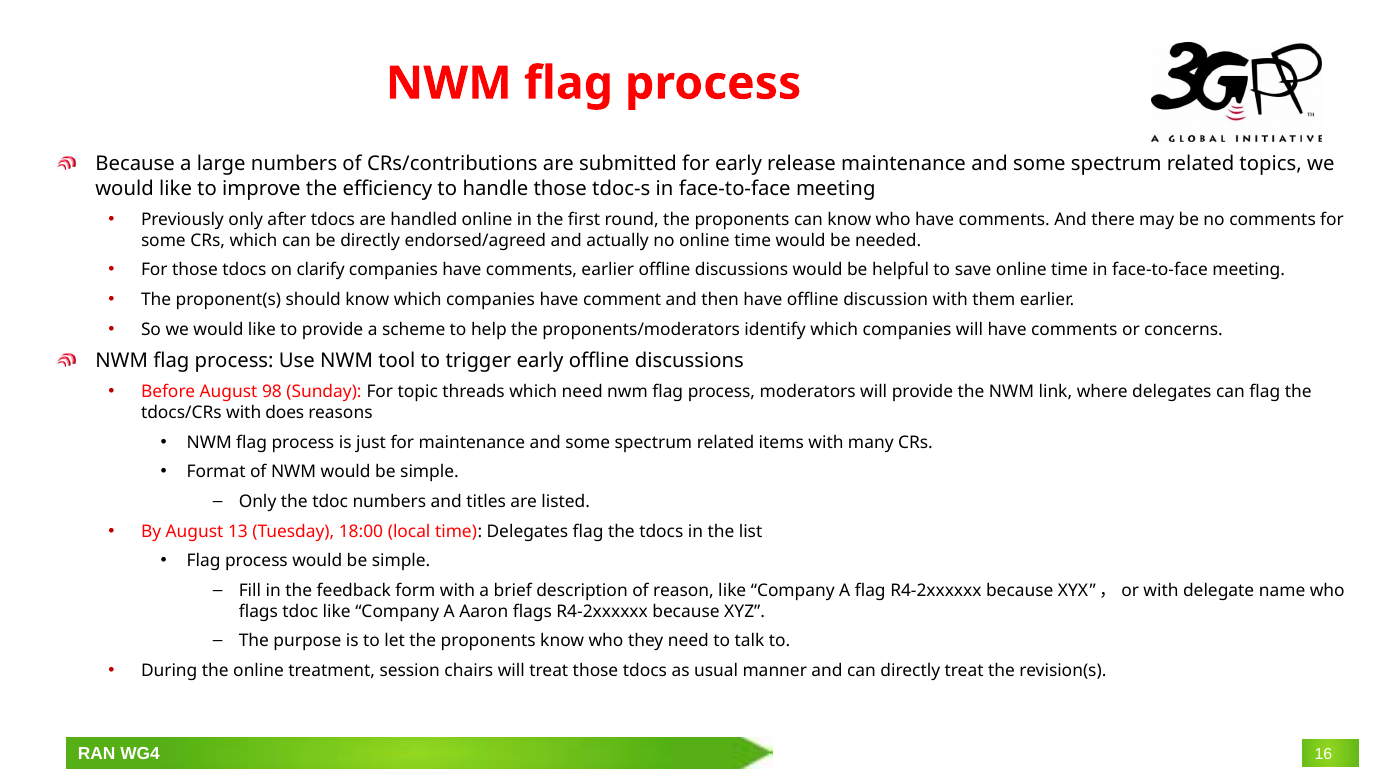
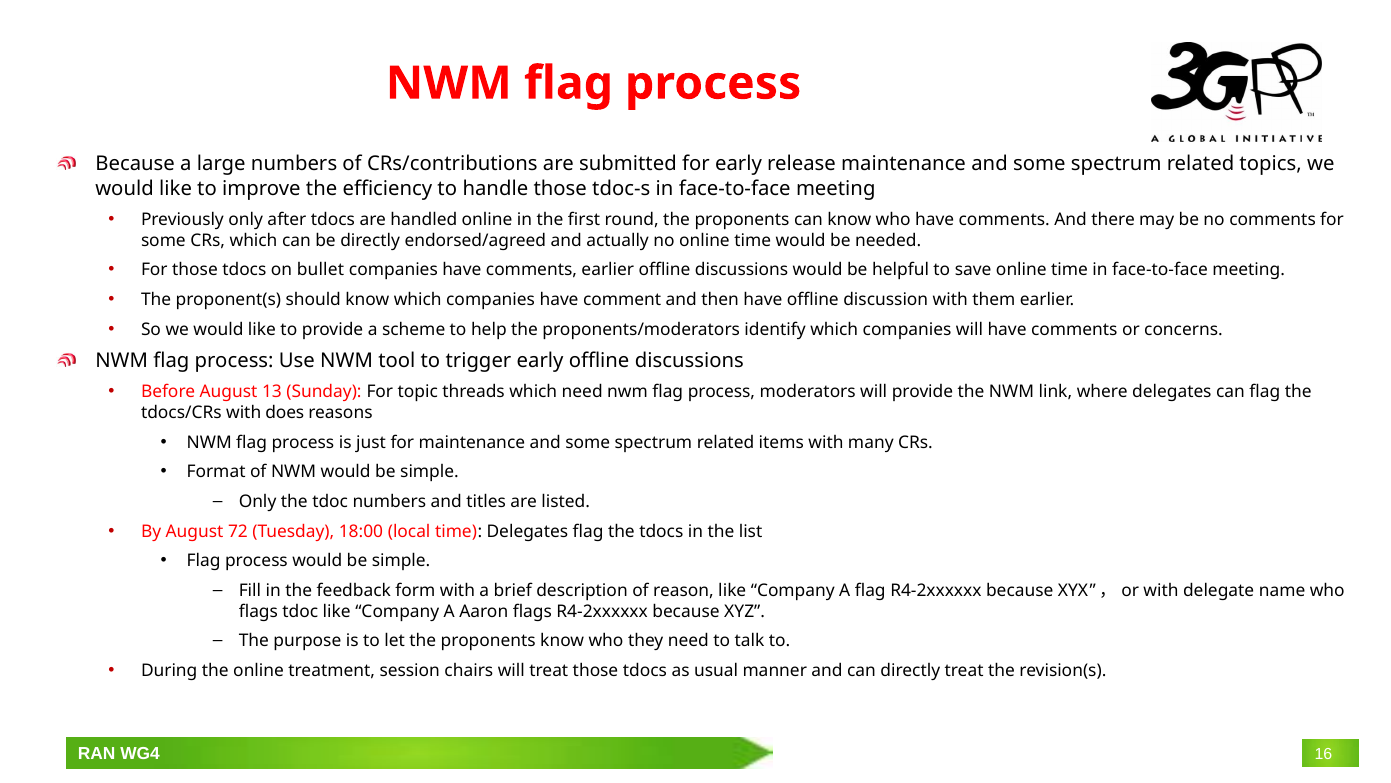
clarify: clarify -> bullet
98: 98 -> 13
13: 13 -> 72
